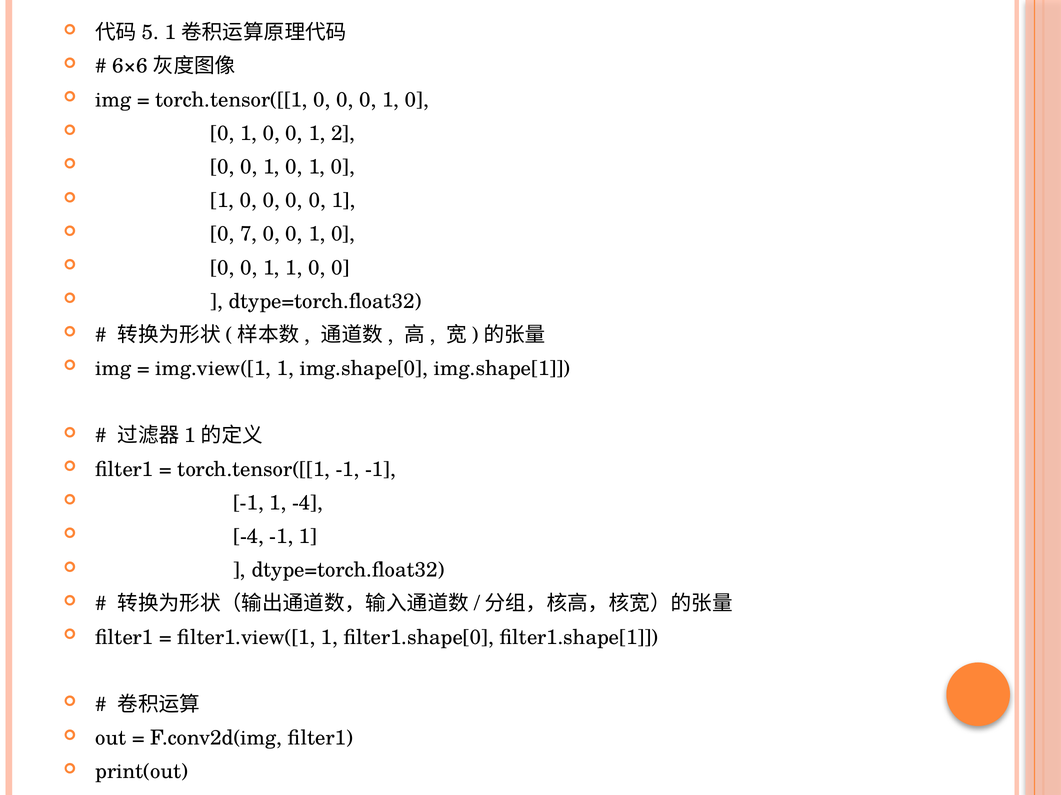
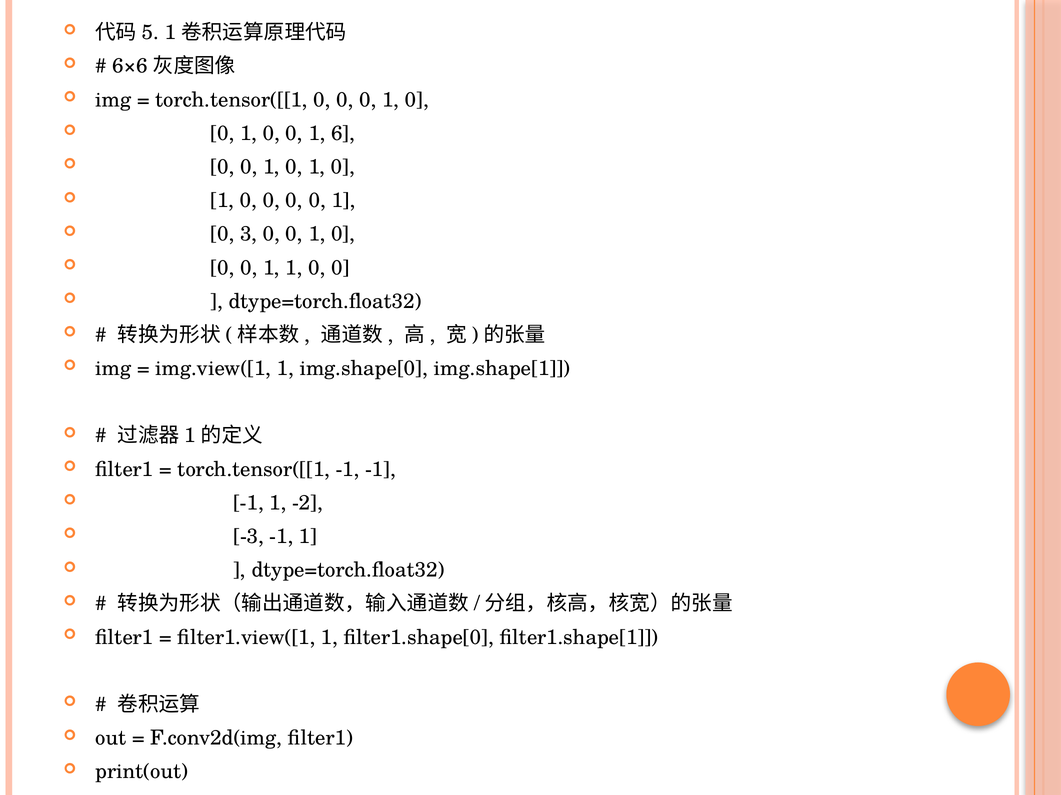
2: 2 -> 6
7: 7 -> 3
1 -4: -4 -> -2
-4 at (249, 537): -4 -> -3
